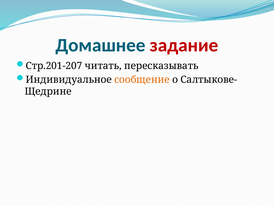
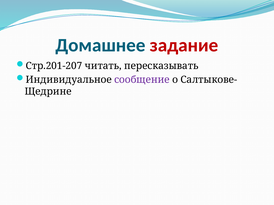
сообщение colour: orange -> purple
